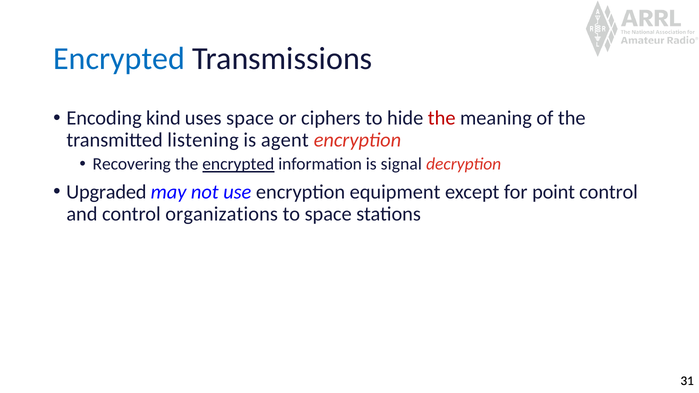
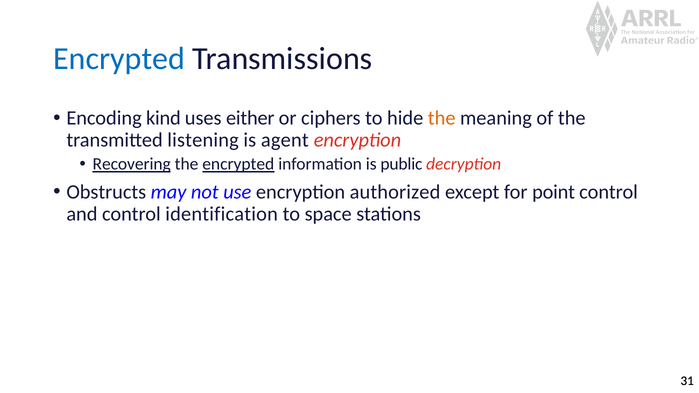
uses space: space -> either
the at (442, 118) colour: red -> orange
Recovering underline: none -> present
signal: signal -> public
Upgraded: Upgraded -> Obstructs
equipment: equipment -> authorized
organizations: organizations -> identification
